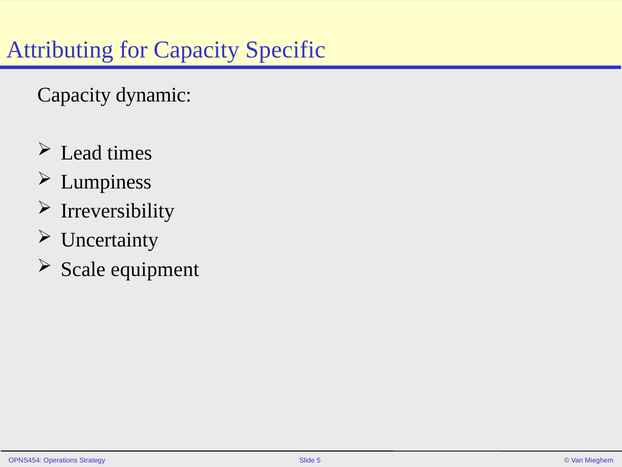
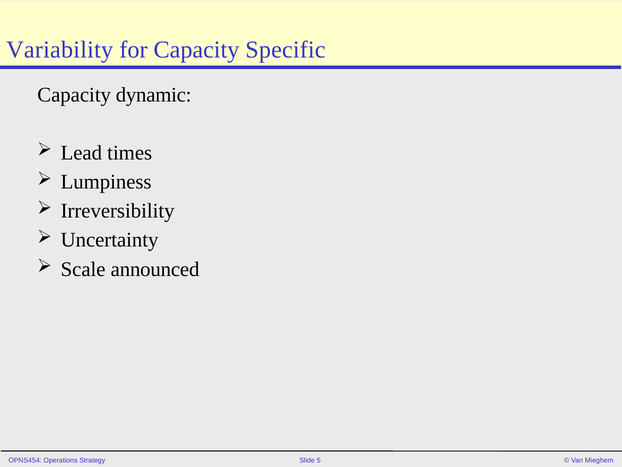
Attributing: Attributing -> Variability
equipment: equipment -> announced
